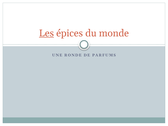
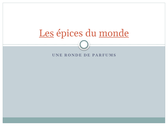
monde underline: none -> present
